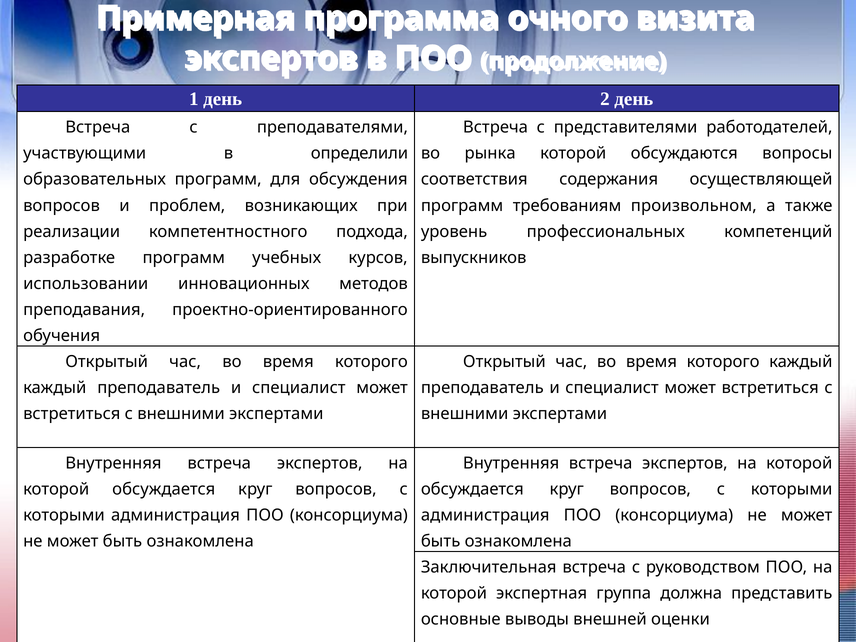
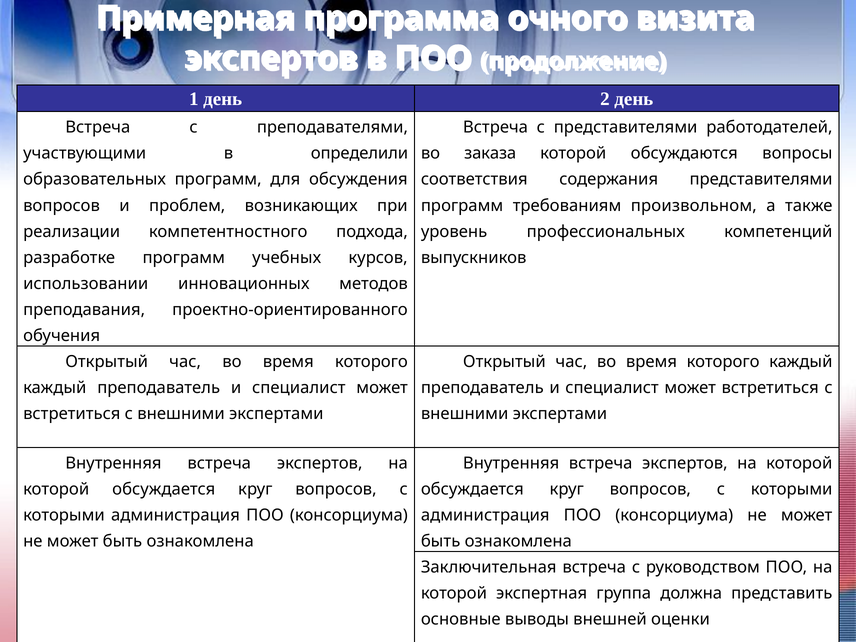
рынка: рынка -> заказа
содержания осуществляющей: осуществляющей -> представителями
